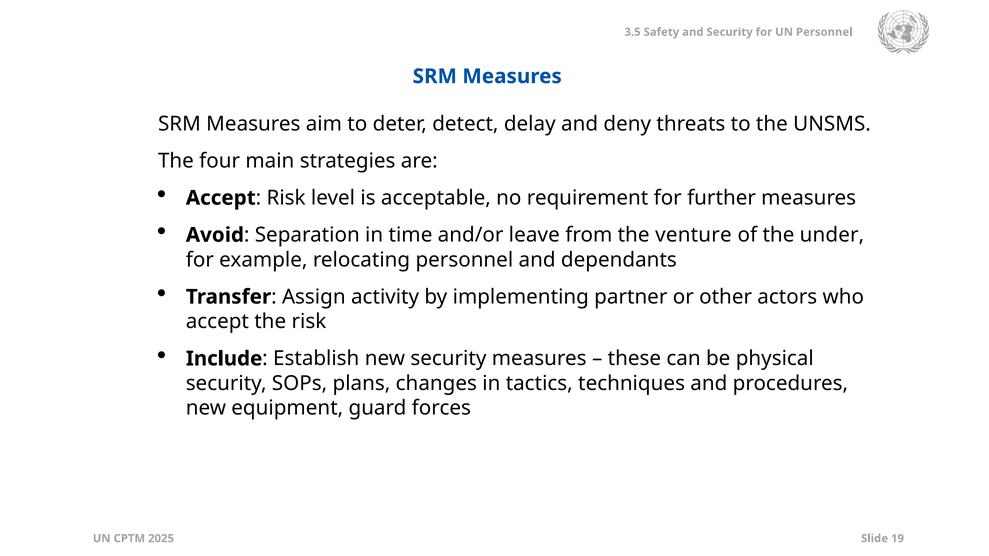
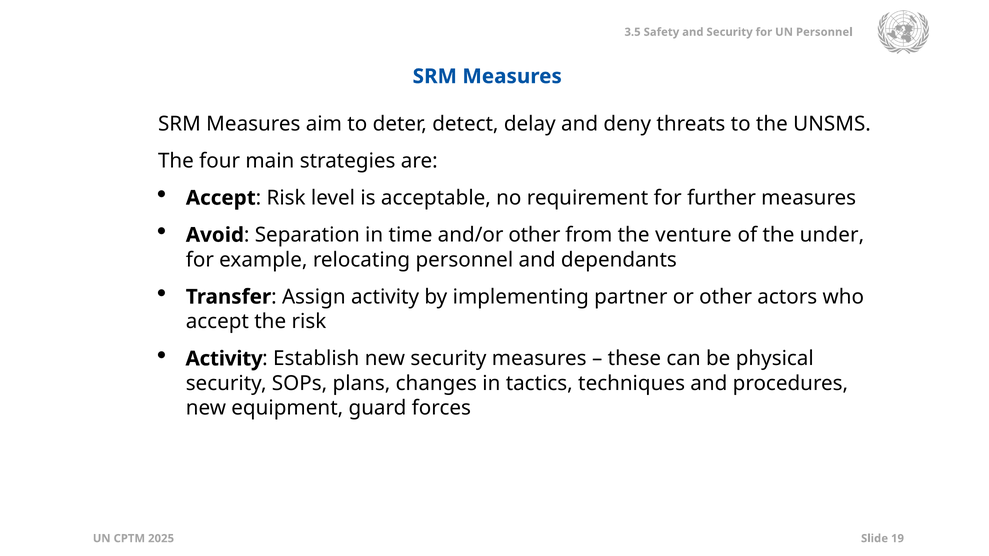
and/or leave: leave -> other
Include at (224, 359): Include -> Activity
